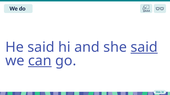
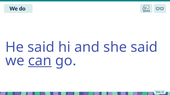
said at (144, 47) underline: present -> none
